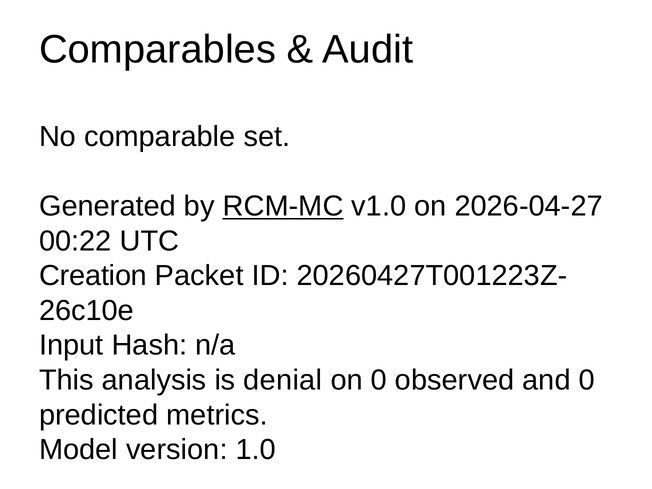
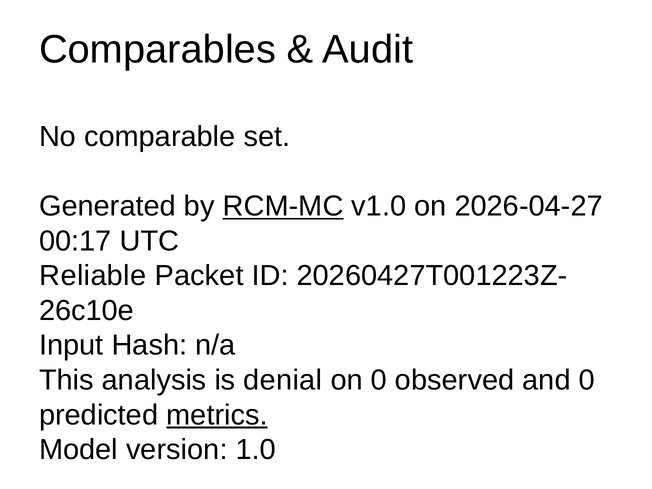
00:22: 00:22 -> 00:17
Creation: Creation -> Reliable
metrics underline: none -> present
